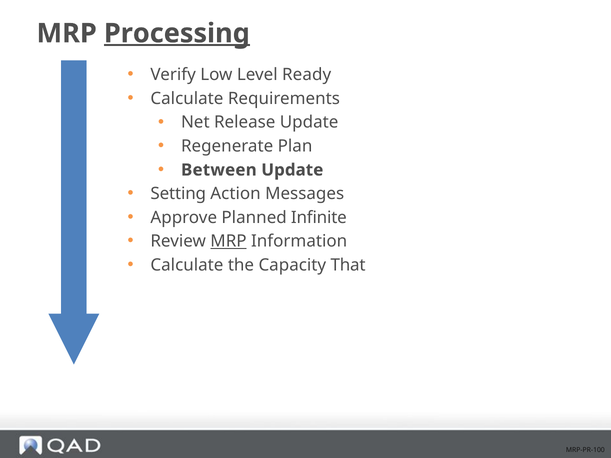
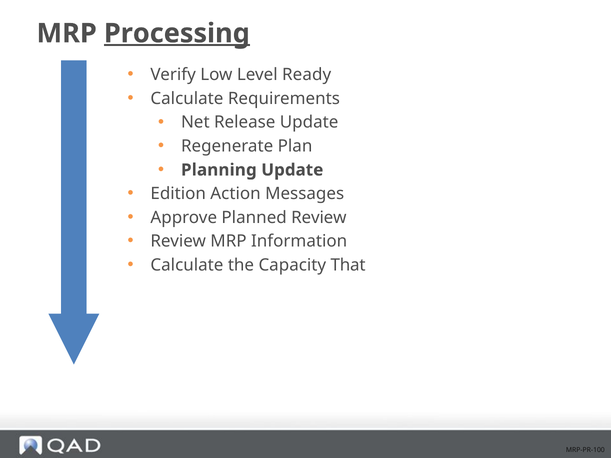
Between: Between -> Planning
Setting: Setting -> Edition
Planned Infinite: Infinite -> Review
MRP at (228, 241) underline: present -> none
